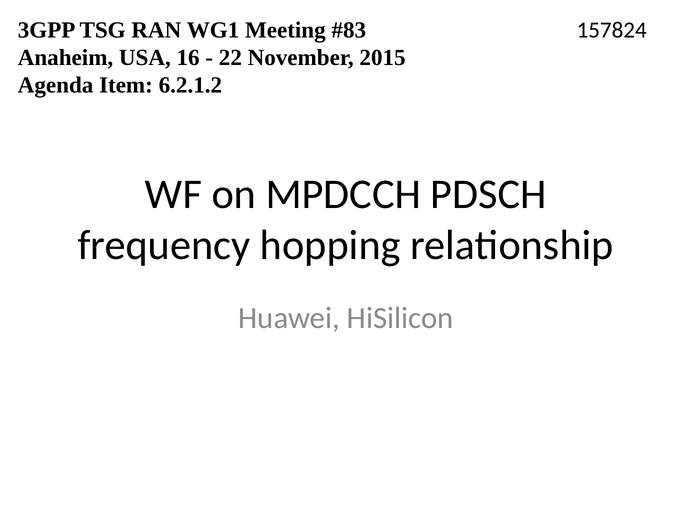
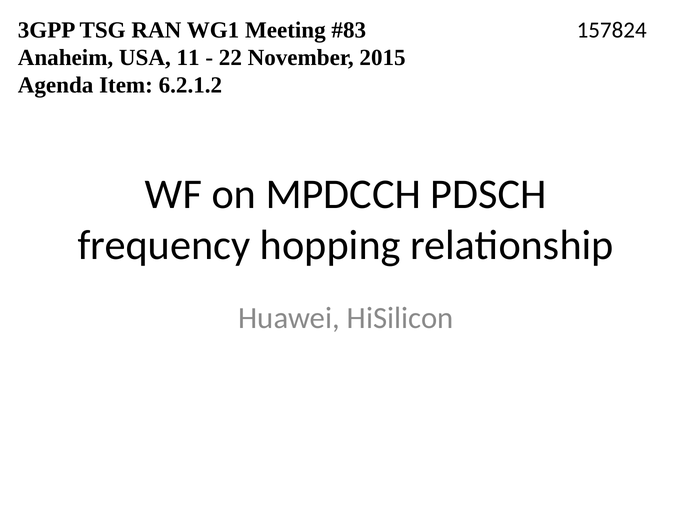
16: 16 -> 11
